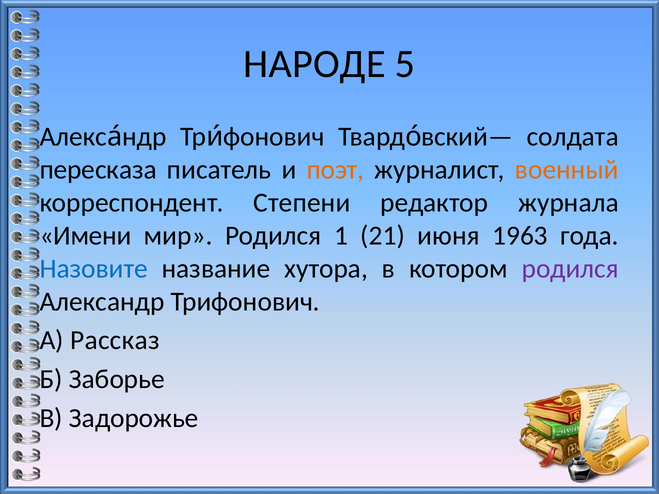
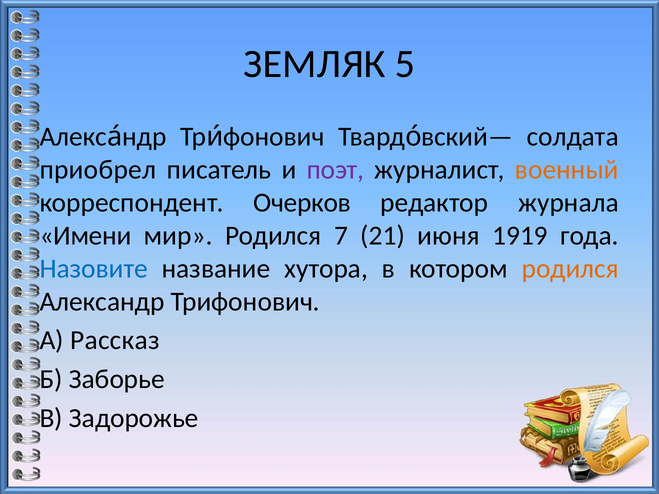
НАРОДЕ: НАРОДЕ -> ЗЕМЛЯК
пересказа: пересказа -> приобрел
поэт colour: orange -> purple
Степени: Степени -> Очерков
1: 1 -> 7
1963: 1963 -> 1919
родился at (570, 269) colour: purple -> orange
